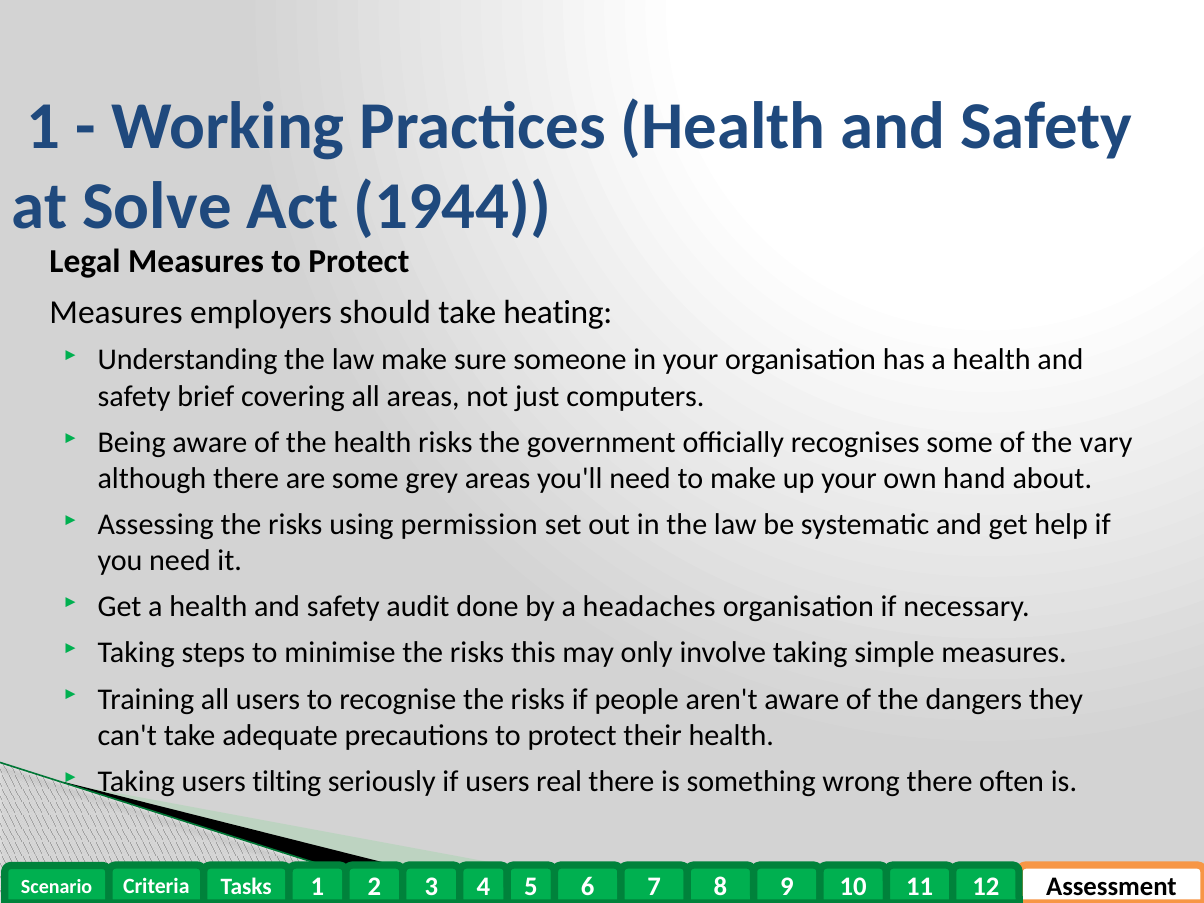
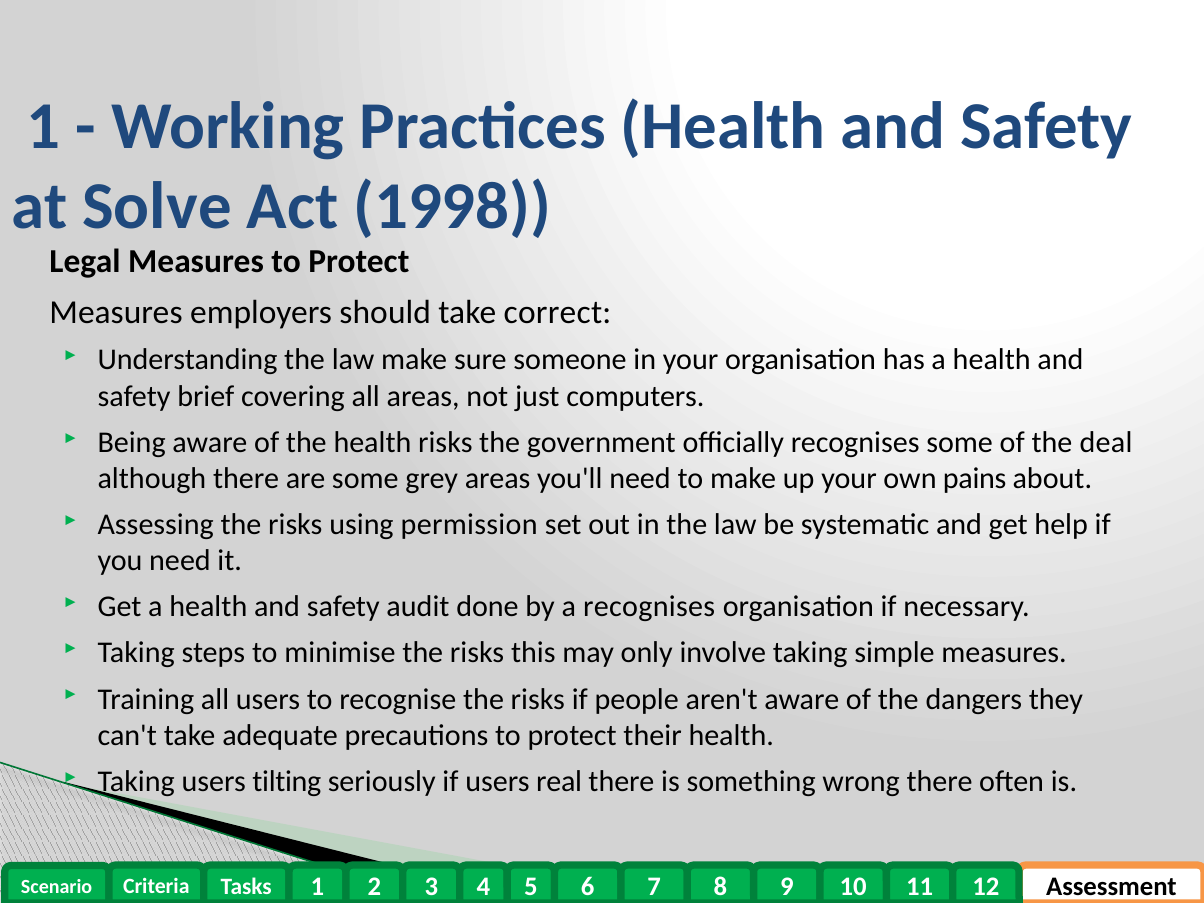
1944: 1944 -> 1998
heating: heating -> correct
vary: vary -> deal
hand: hand -> pains
a headaches: headaches -> recognises
